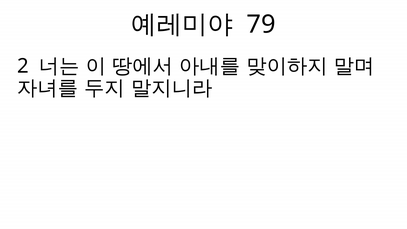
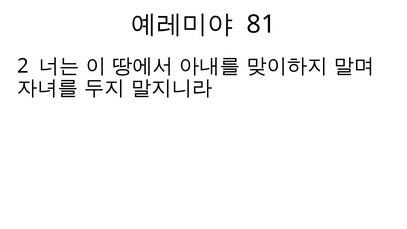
79: 79 -> 81
